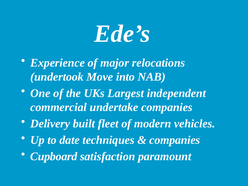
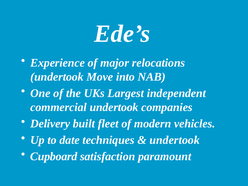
commercial undertake: undertake -> undertook
companies at (175, 140): companies -> undertook
